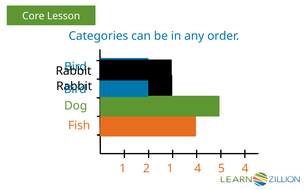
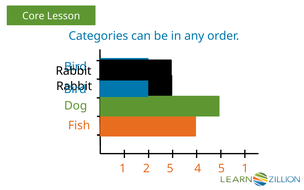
2 1: 1 -> 5
5 4: 4 -> 1
